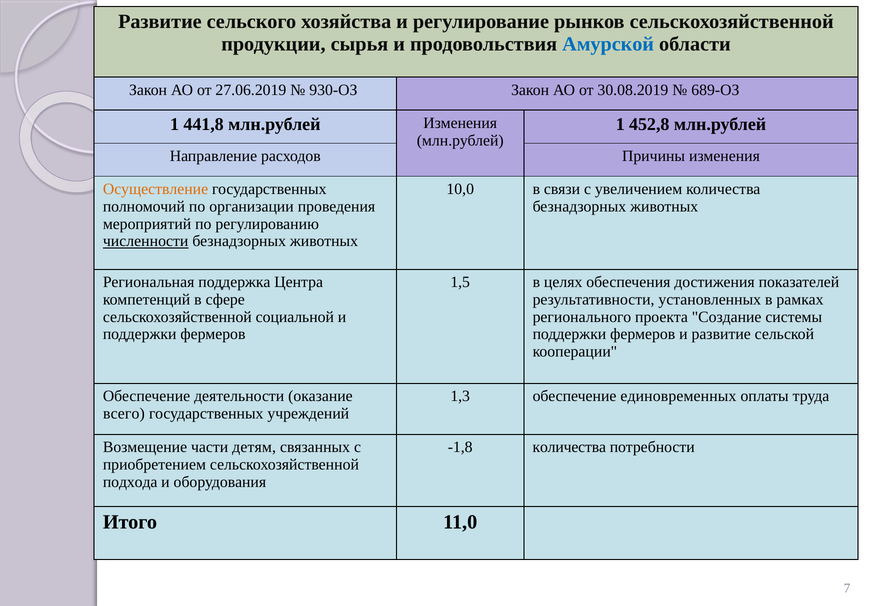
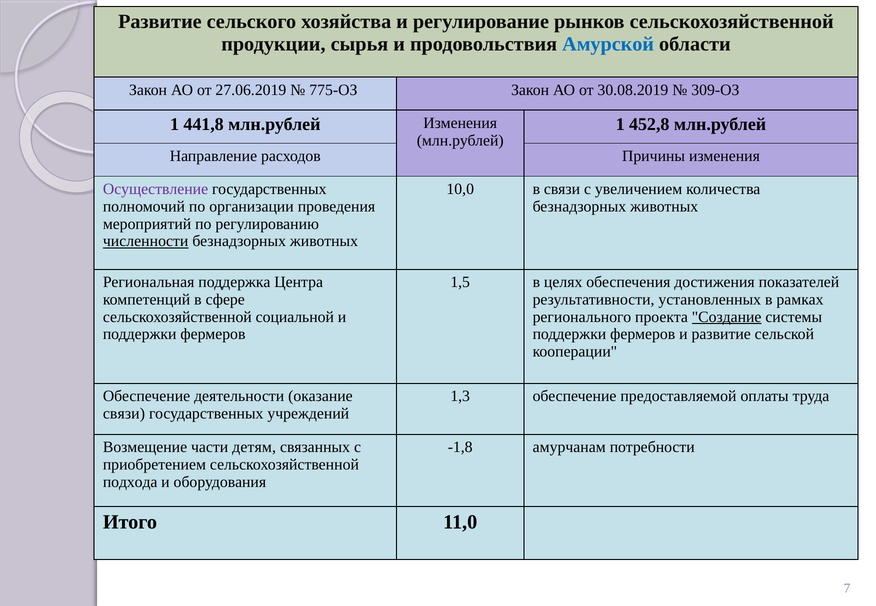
930-ОЗ: 930-ОЗ -> 775-ОЗ
689-ОЗ: 689-ОЗ -> 309-ОЗ
Осуществление colour: orange -> purple
Создание underline: none -> present
единовременных: единовременных -> предоставляемой
всего at (124, 414): всего -> связи
-1,8 количества: количества -> амурчанам
